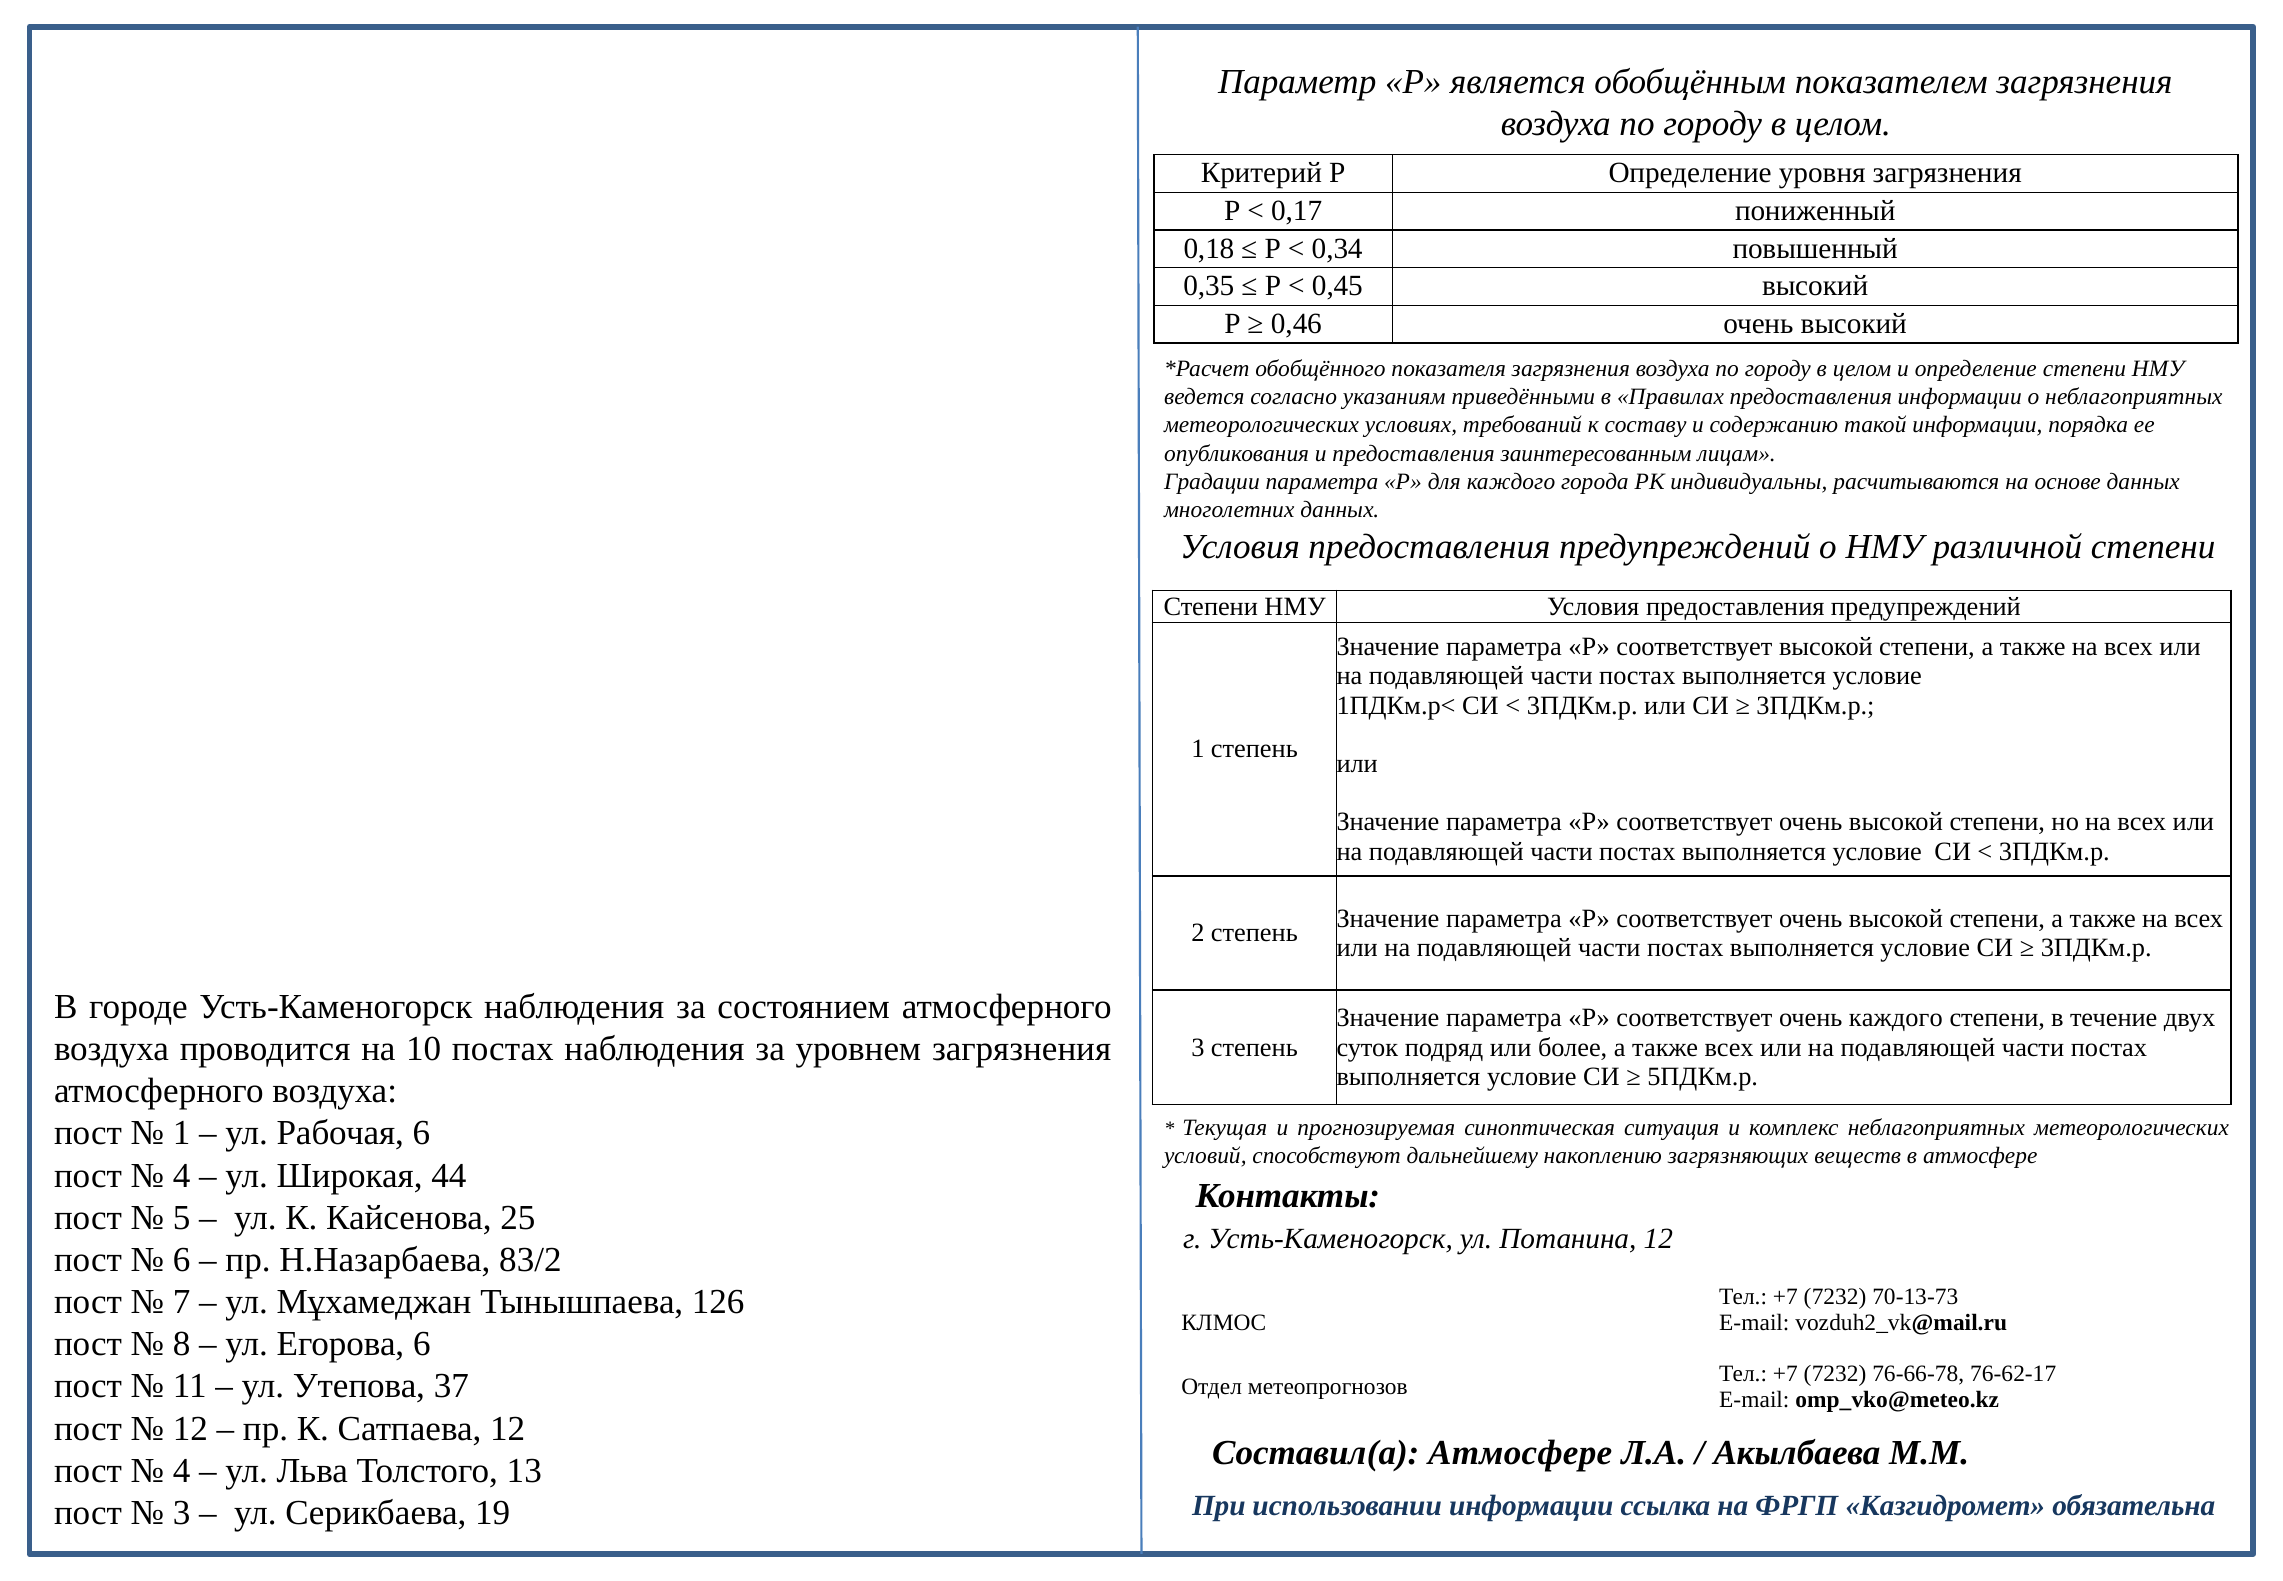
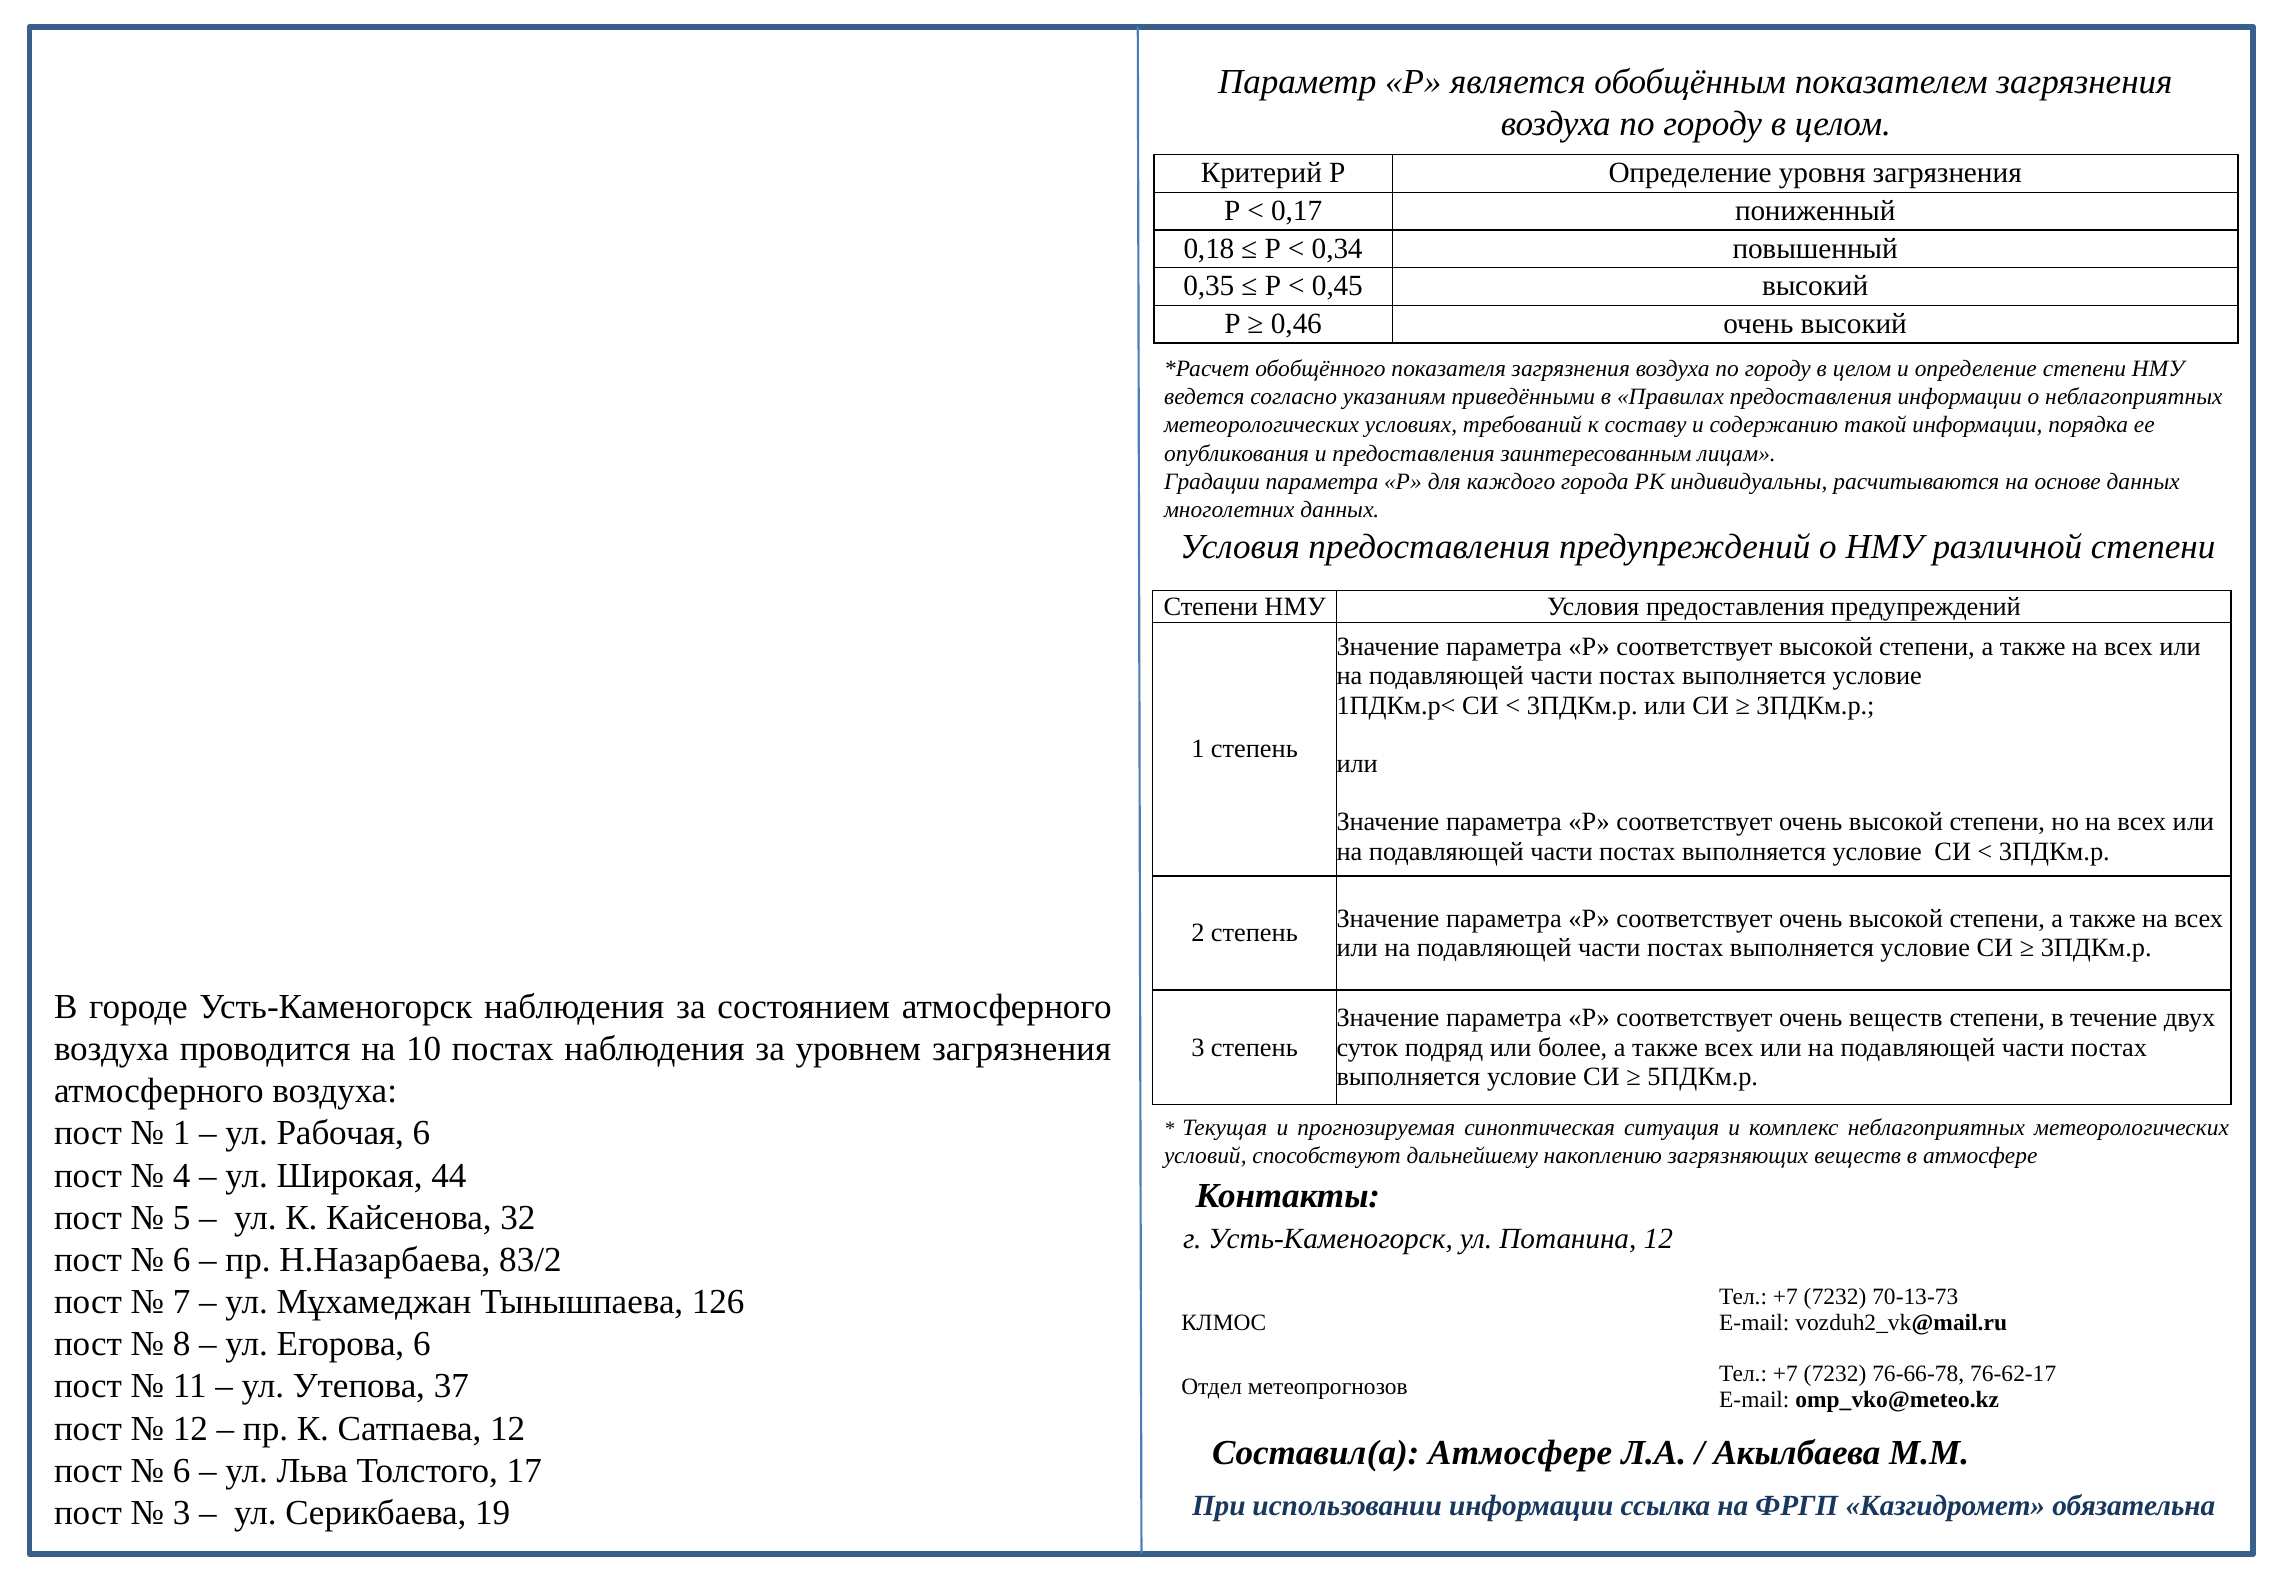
очень каждого: каждого -> веществ
25: 25 -> 32
4 at (182, 1470): 4 -> 6
13: 13 -> 17
